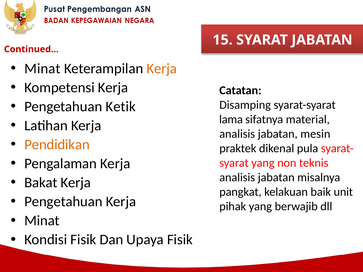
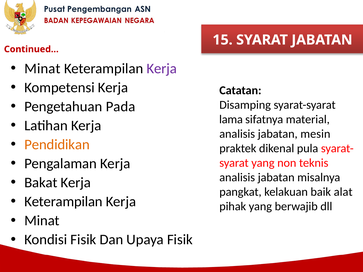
Kerja at (162, 69) colour: orange -> purple
Ketik: Ketik -> Pada
unit: unit -> alat
Pengetahuan at (63, 202): Pengetahuan -> Keterampilan
